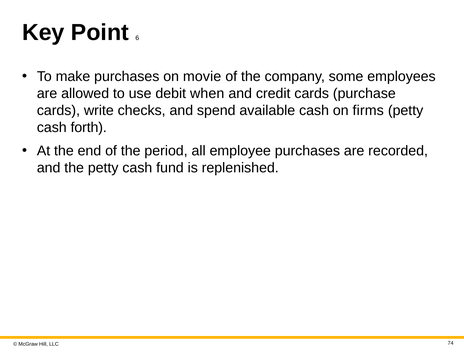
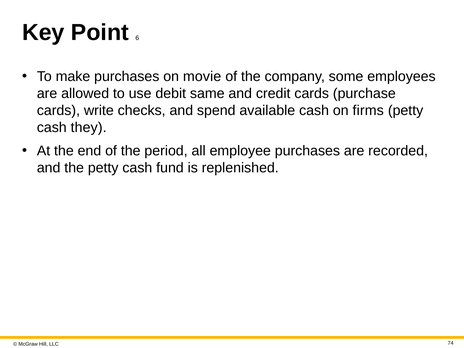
when: when -> same
forth: forth -> they
